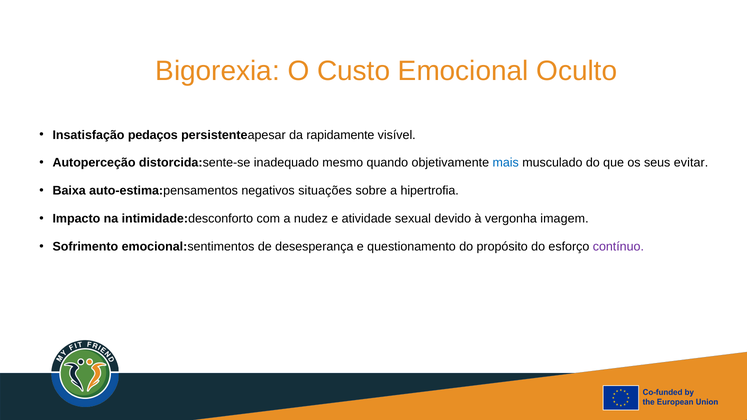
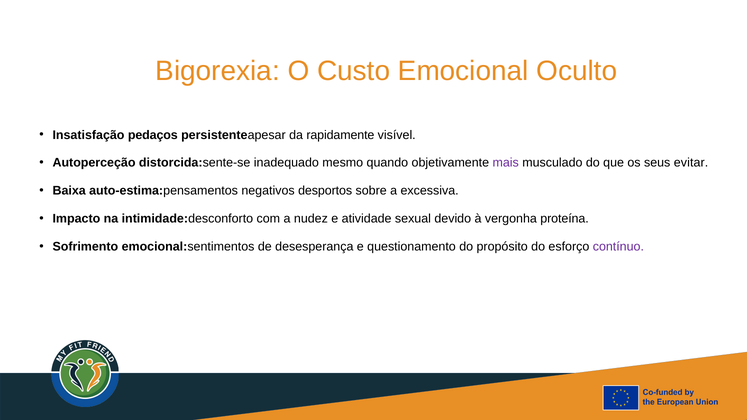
mais colour: blue -> purple
situações: situações -> desportos
hipertrofia: hipertrofia -> excessiva
imagem: imagem -> proteína
